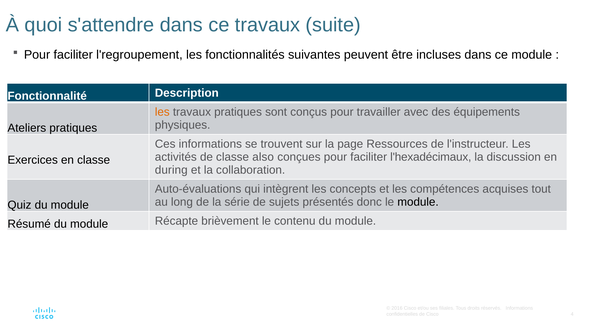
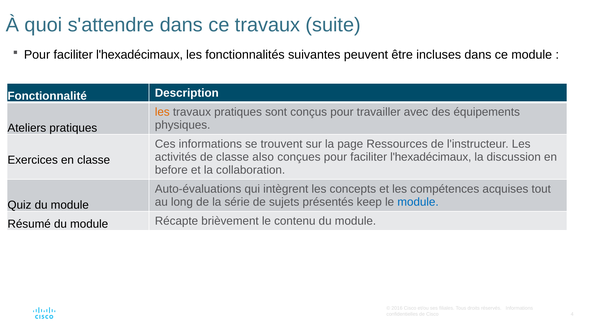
l'regroupement at (139, 55): l'regroupement -> l'hexadécimaux
during: during -> before
donc: donc -> keep
module at (418, 202) colour: black -> blue
